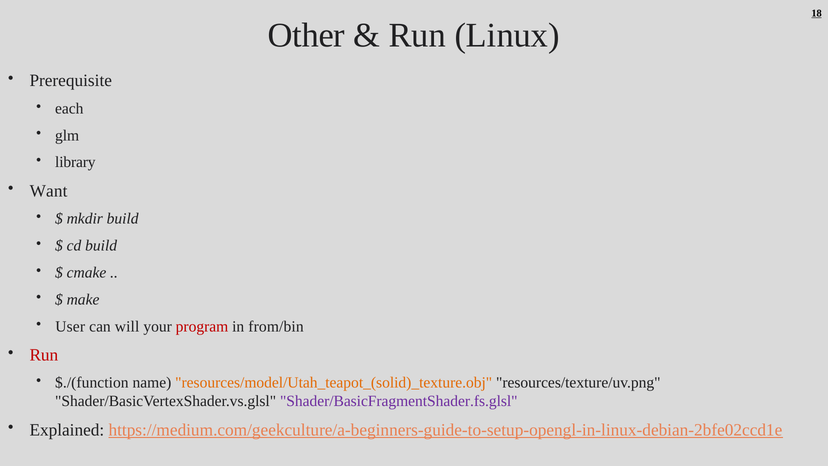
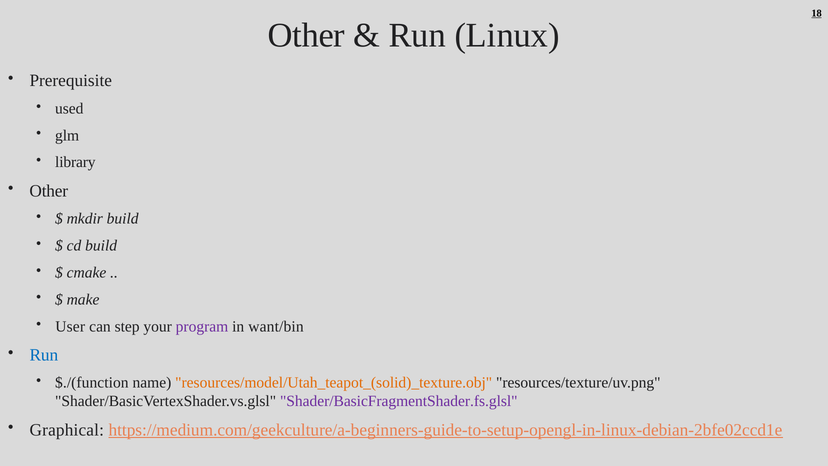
each: each -> used
Want at (49, 191): Want -> Other
will: will -> step
program colour: red -> purple
from/bin: from/bin -> want/bin
Run at (44, 355) colour: red -> blue
Explained: Explained -> Graphical
